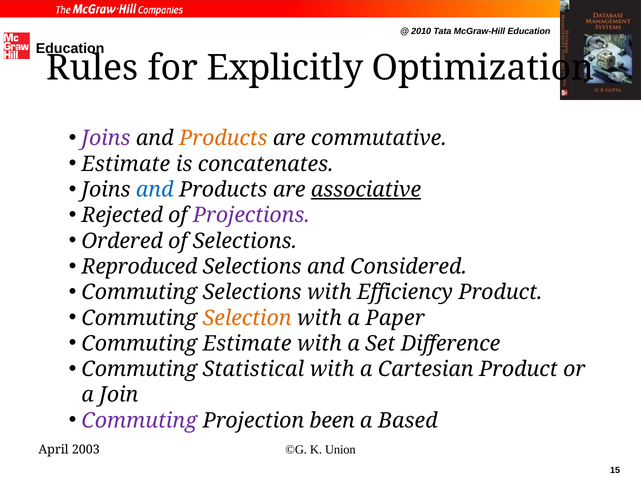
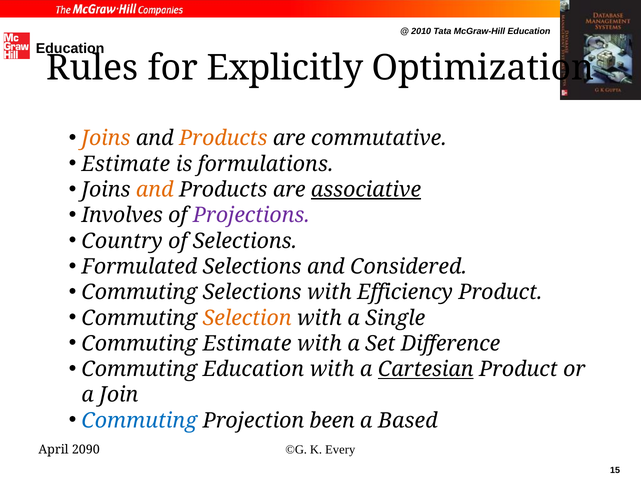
Joins at (106, 138) colour: purple -> orange
concatenates: concatenates -> formulations
and at (155, 190) colour: blue -> orange
Rejected: Rejected -> Involves
Ordered: Ordered -> Country
Reproduced: Reproduced -> Formulated
Paper: Paper -> Single
Commuting Statistical: Statistical -> Education
Cartesian underline: none -> present
Commuting at (139, 420) colour: purple -> blue
Union: Union -> Every
2003: 2003 -> 2090
